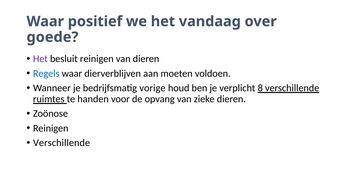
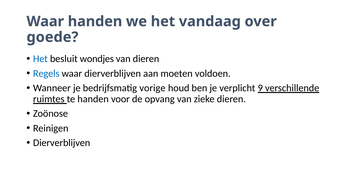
Waar positief: positief -> handen
Het at (40, 59) colour: purple -> blue
besluit reinigen: reinigen -> wondjes
8: 8 -> 9
Verschillende at (62, 143): Verschillende -> Dierverblijven
